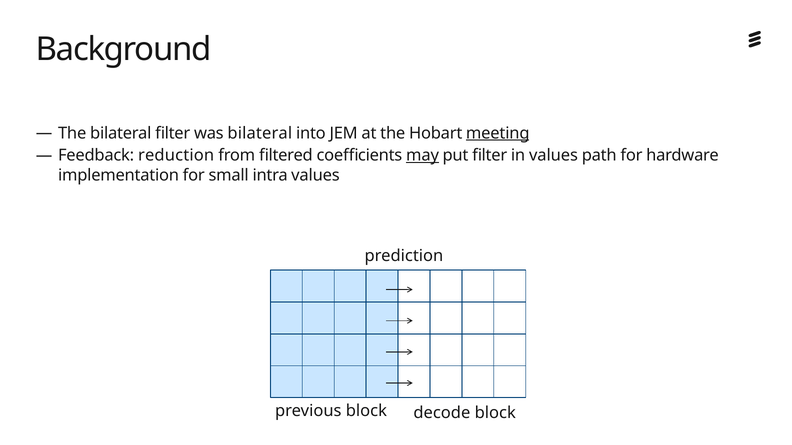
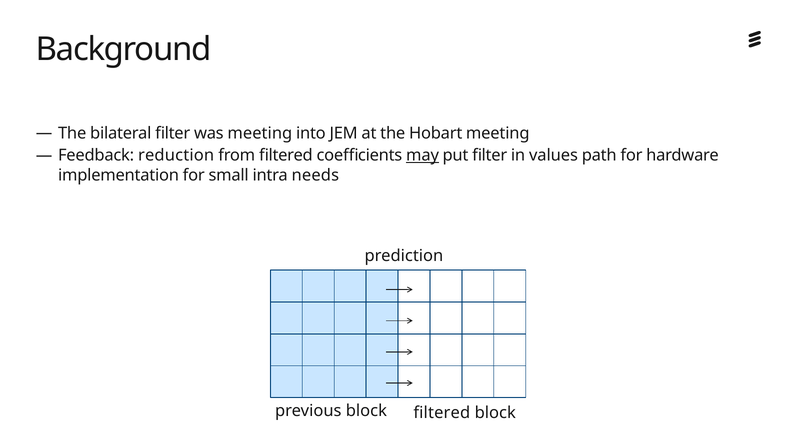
was bilateral: bilateral -> meeting
meeting at (498, 133) underline: present -> none
intra values: values -> needs
block decode: decode -> filtered
